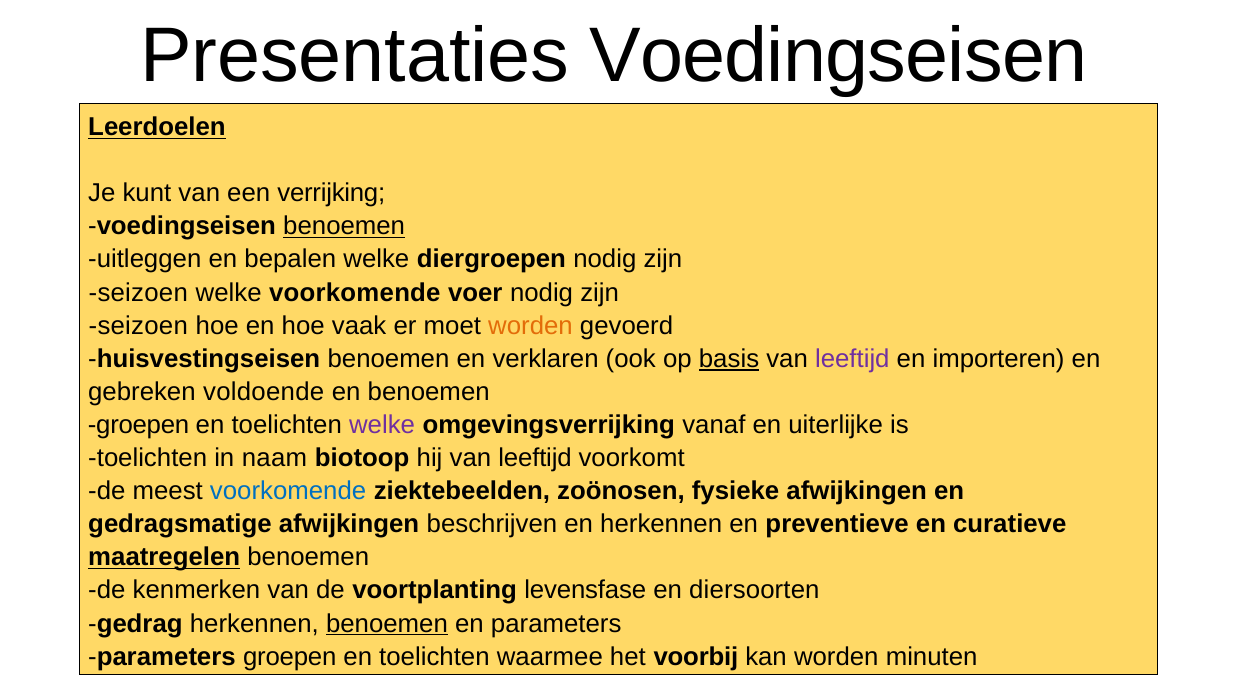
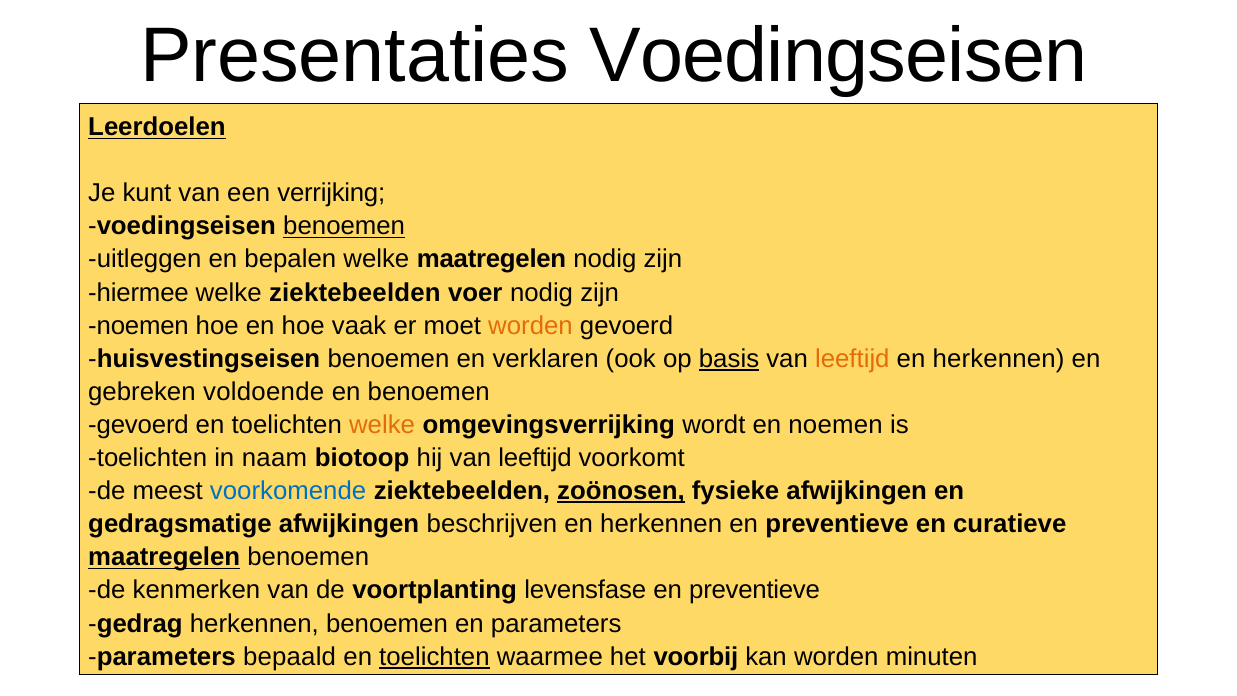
welke diergroepen: diergroepen -> maatregelen
seizoen at (138, 292): seizoen -> hiermee
welke voorkomende: voorkomende -> ziektebeelden
seizoen at (138, 326): seizoen -> noemen
leeftijd at (852, 359) colour: purple -> orange
importeren at (999, 359): importeren -> herkennen
groepen at (139, 425): groepen -> gevoerd
welke at (382, 425) colour: purple -> orange
vanaf: vanaf -> wordt
en uiterlijke: uiterlijke -> noemen
zoönosen underline: none -> present
diersoorten at (754, 590): diersoorten -> preventieve
benoemen at (387, 623) underline: present -> none
parameters groepen: groepen -> bepaald
toelichten at (434, 656) underline: none -> present
